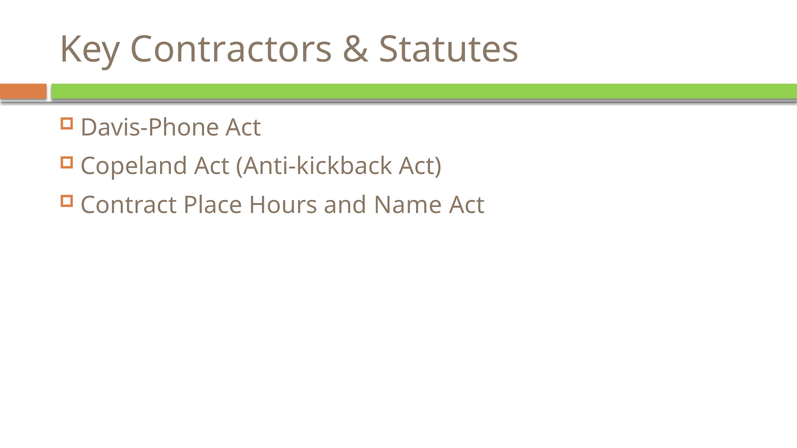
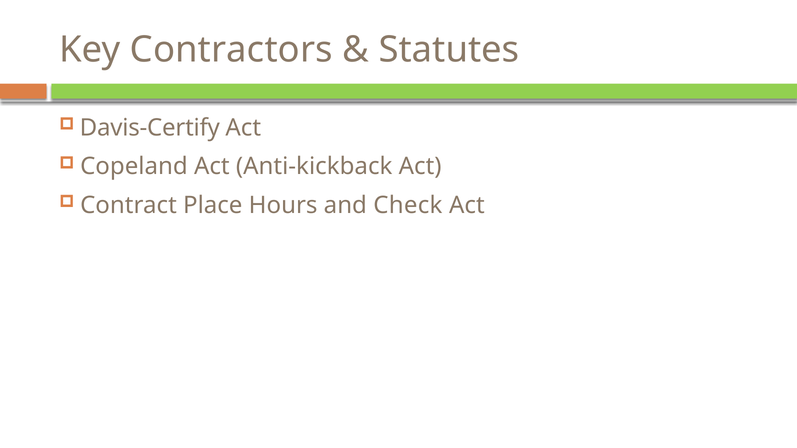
Davis-Phone: Davis-Phone -> Davis-Certify
Name: Name -> Check
